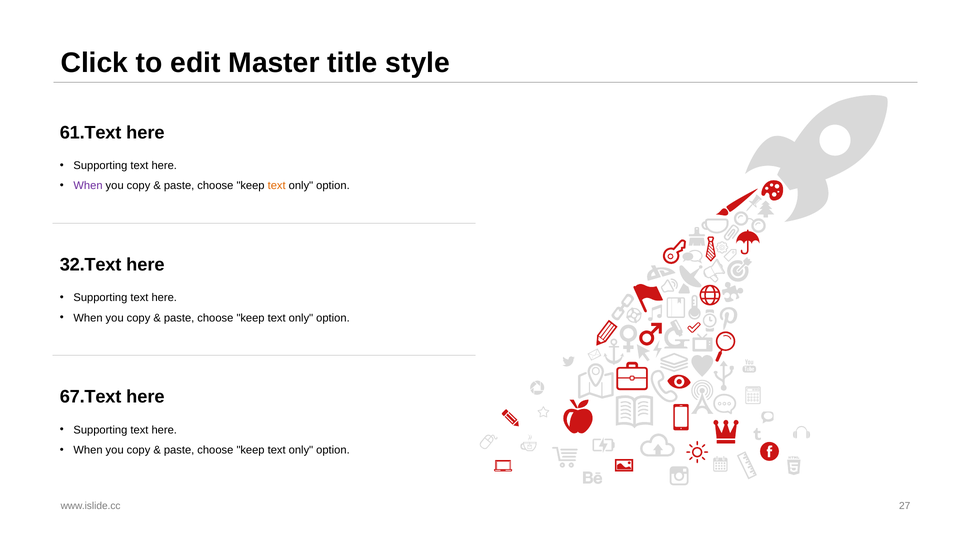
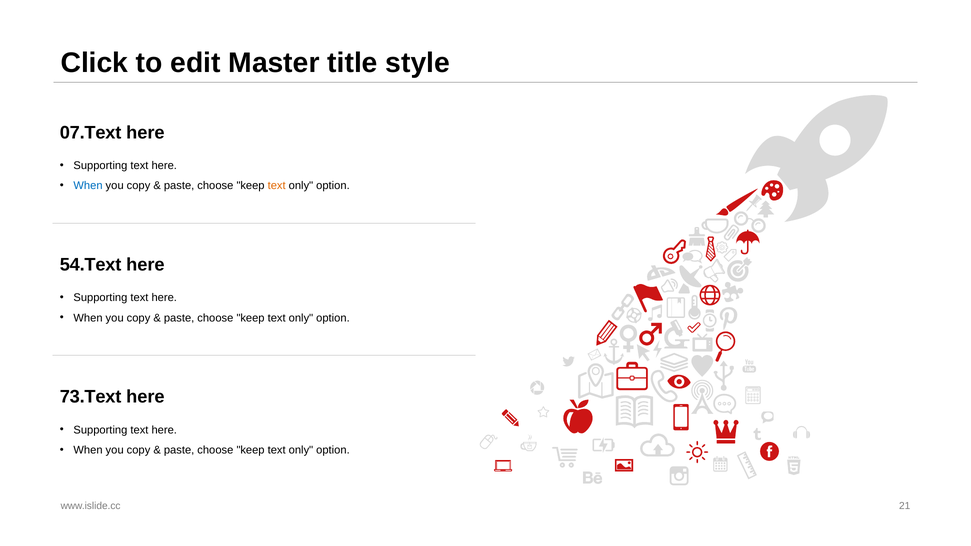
61.Text: 61.Text -> 07.Text
When at (88, 186) colour: purple -> blue
32.Text: 32.Text -> 54.Text
67.Text: 67.Text -> 73.Text
27: 27 -> 21
